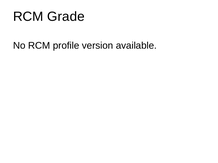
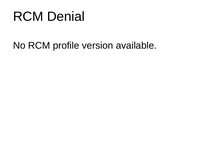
Grade: Grade -> Denial
